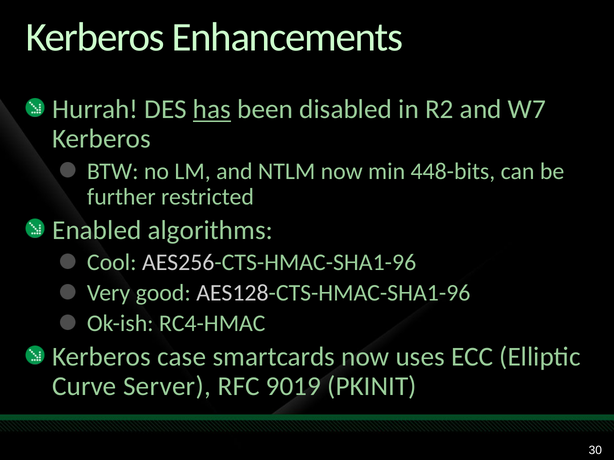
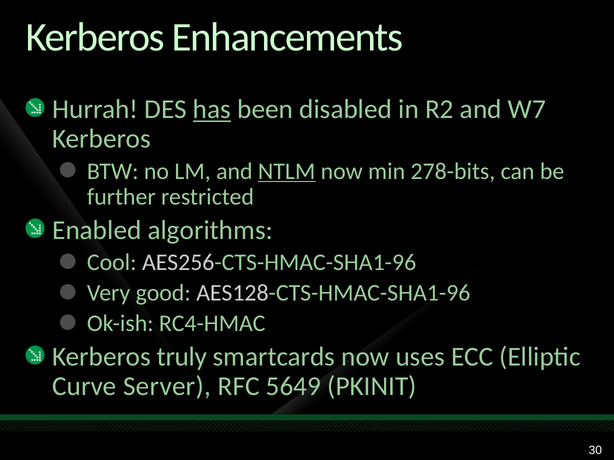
NTLM underline: none -> present
448-bits: 448-bits -> 278-bits
case: case -> truly
9019: 9019 -> 5649
